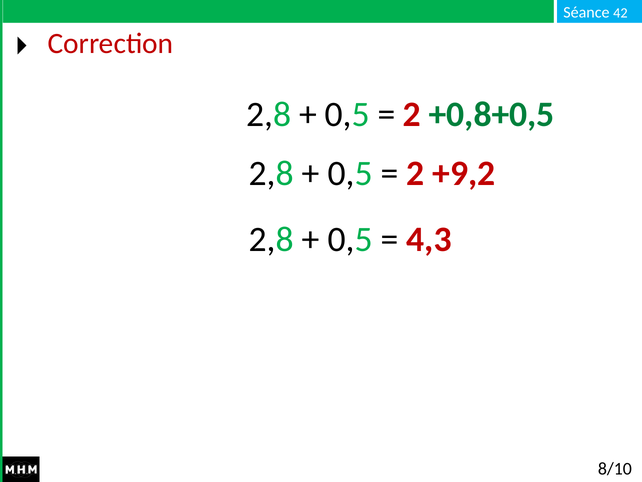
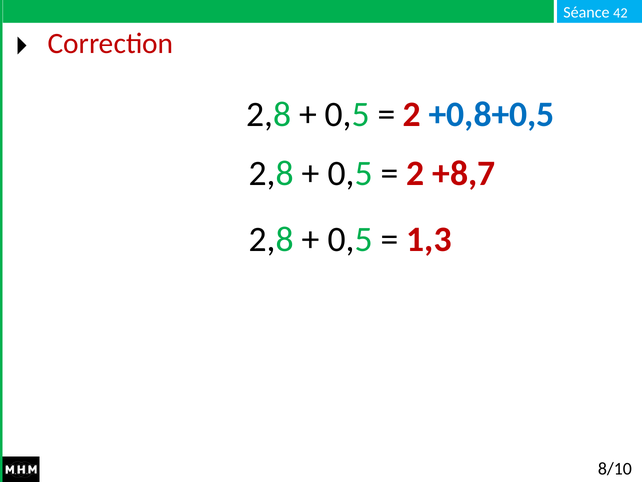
+0,8+0,5 colour: green -> blue
+9,2: +9,2 -> +8,7
4,3: 4,3 -> 1,3
